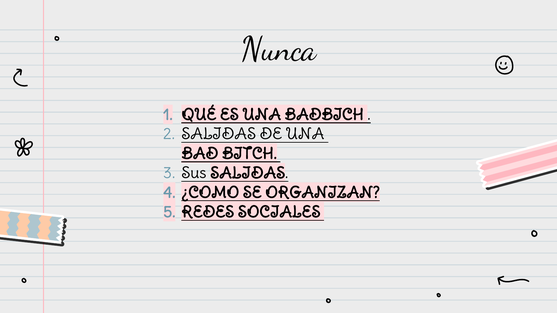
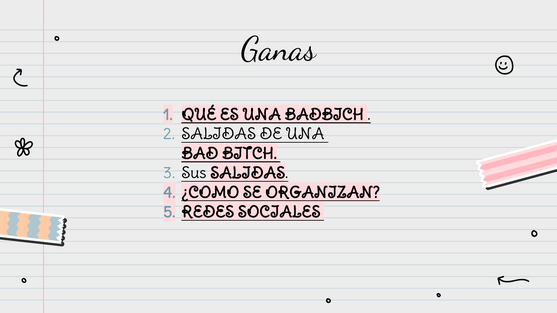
Nunca: Nunca -> Ganas
